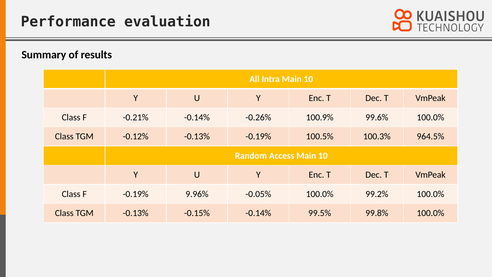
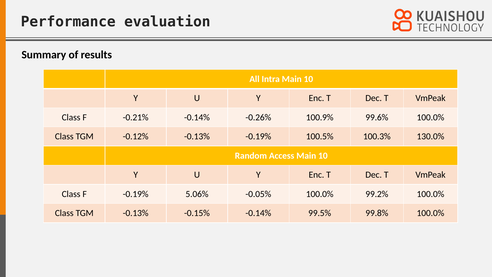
964.5%: 964.5% -> 130.0%
9.96%: 9.96% -> 5.06%
